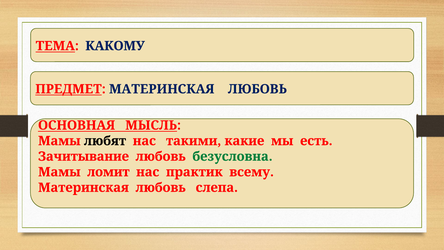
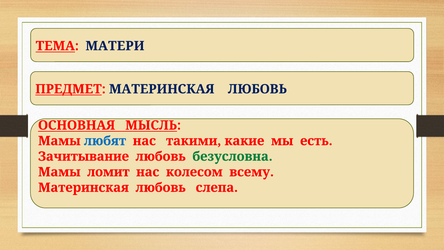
КАКОМУ: КАКОМУ -> МАТЕРИ
любят colour: black -> blue
практик: практик -> колесом
